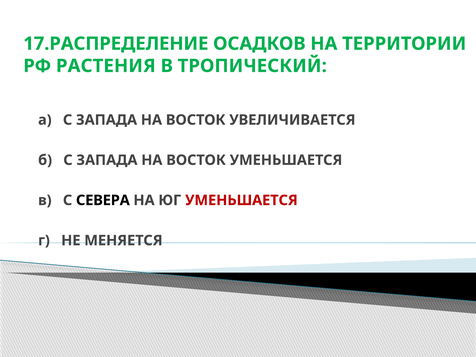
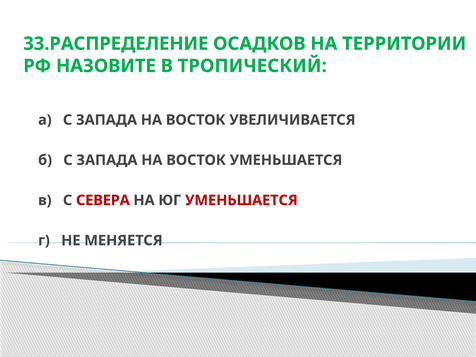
17.РАСПРЕДЕЛЕНИЕ: 17.РАСПРЕДЕЛЕНИЕ -> 33.РАСПРЕДЕЛЕНИЕ
РАСТЕНИЯ: РАСТЕНИЯ -> НАЗОВИТЕ
СЕВЕРА colour: black -> red
